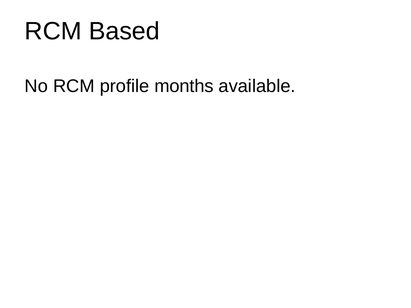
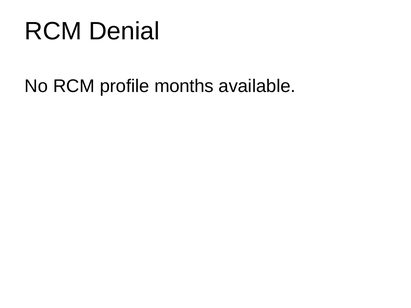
Based: Based -> Denial
